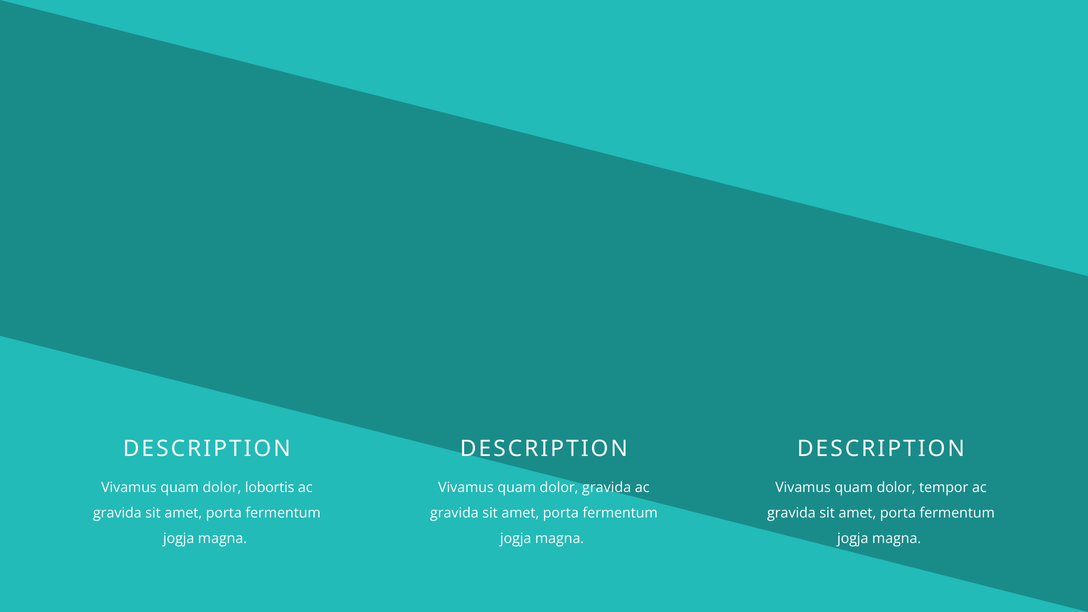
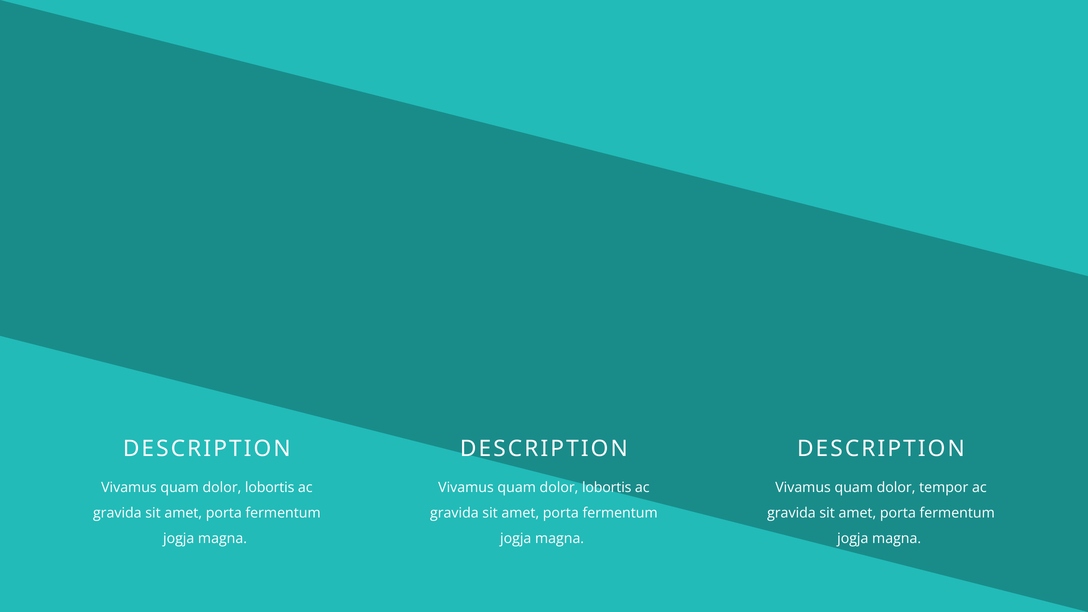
gravida at (607, 487): gravida -> lobortis
